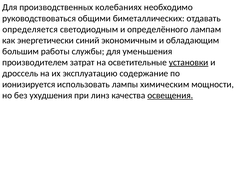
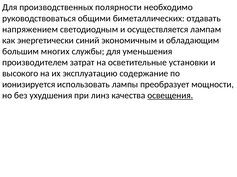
колебаниях: колебаниях -> полярности
определяется: определяется -> напряжением
определённого: определённого -> осуществляется
работы: работы -> многих
установки underline: present -> none
дроссель: дроссель -> высокого
химическим: химическим -> преобразует
